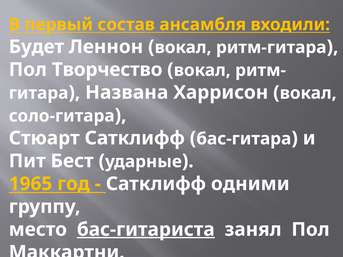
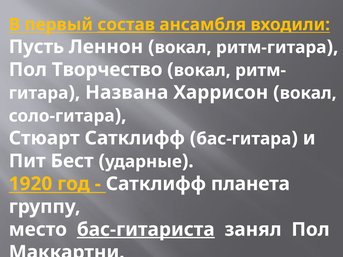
состав underline: none -> present
Будет: Будет -> Пусть
1965: 1965 -> 1920
одними: одними -> планета
